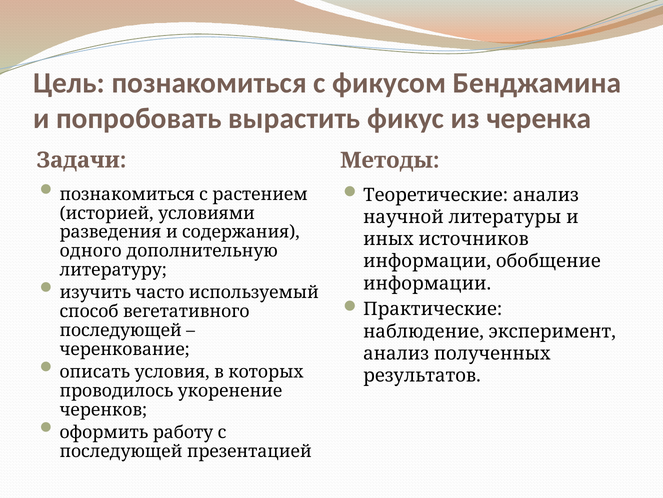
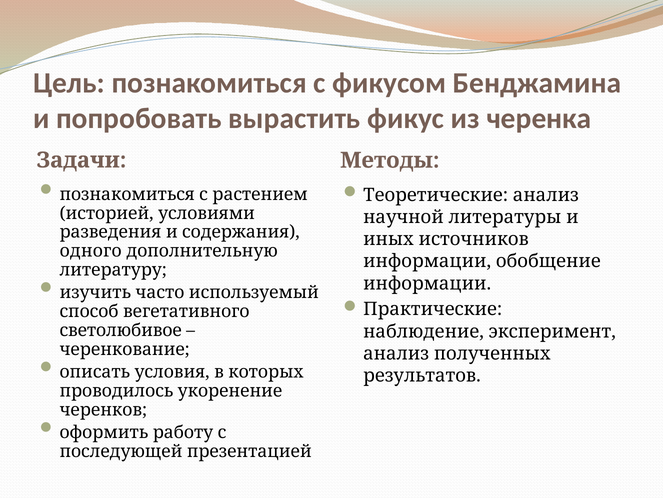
последующей at (121, 330): последующей -> светолюбивое
